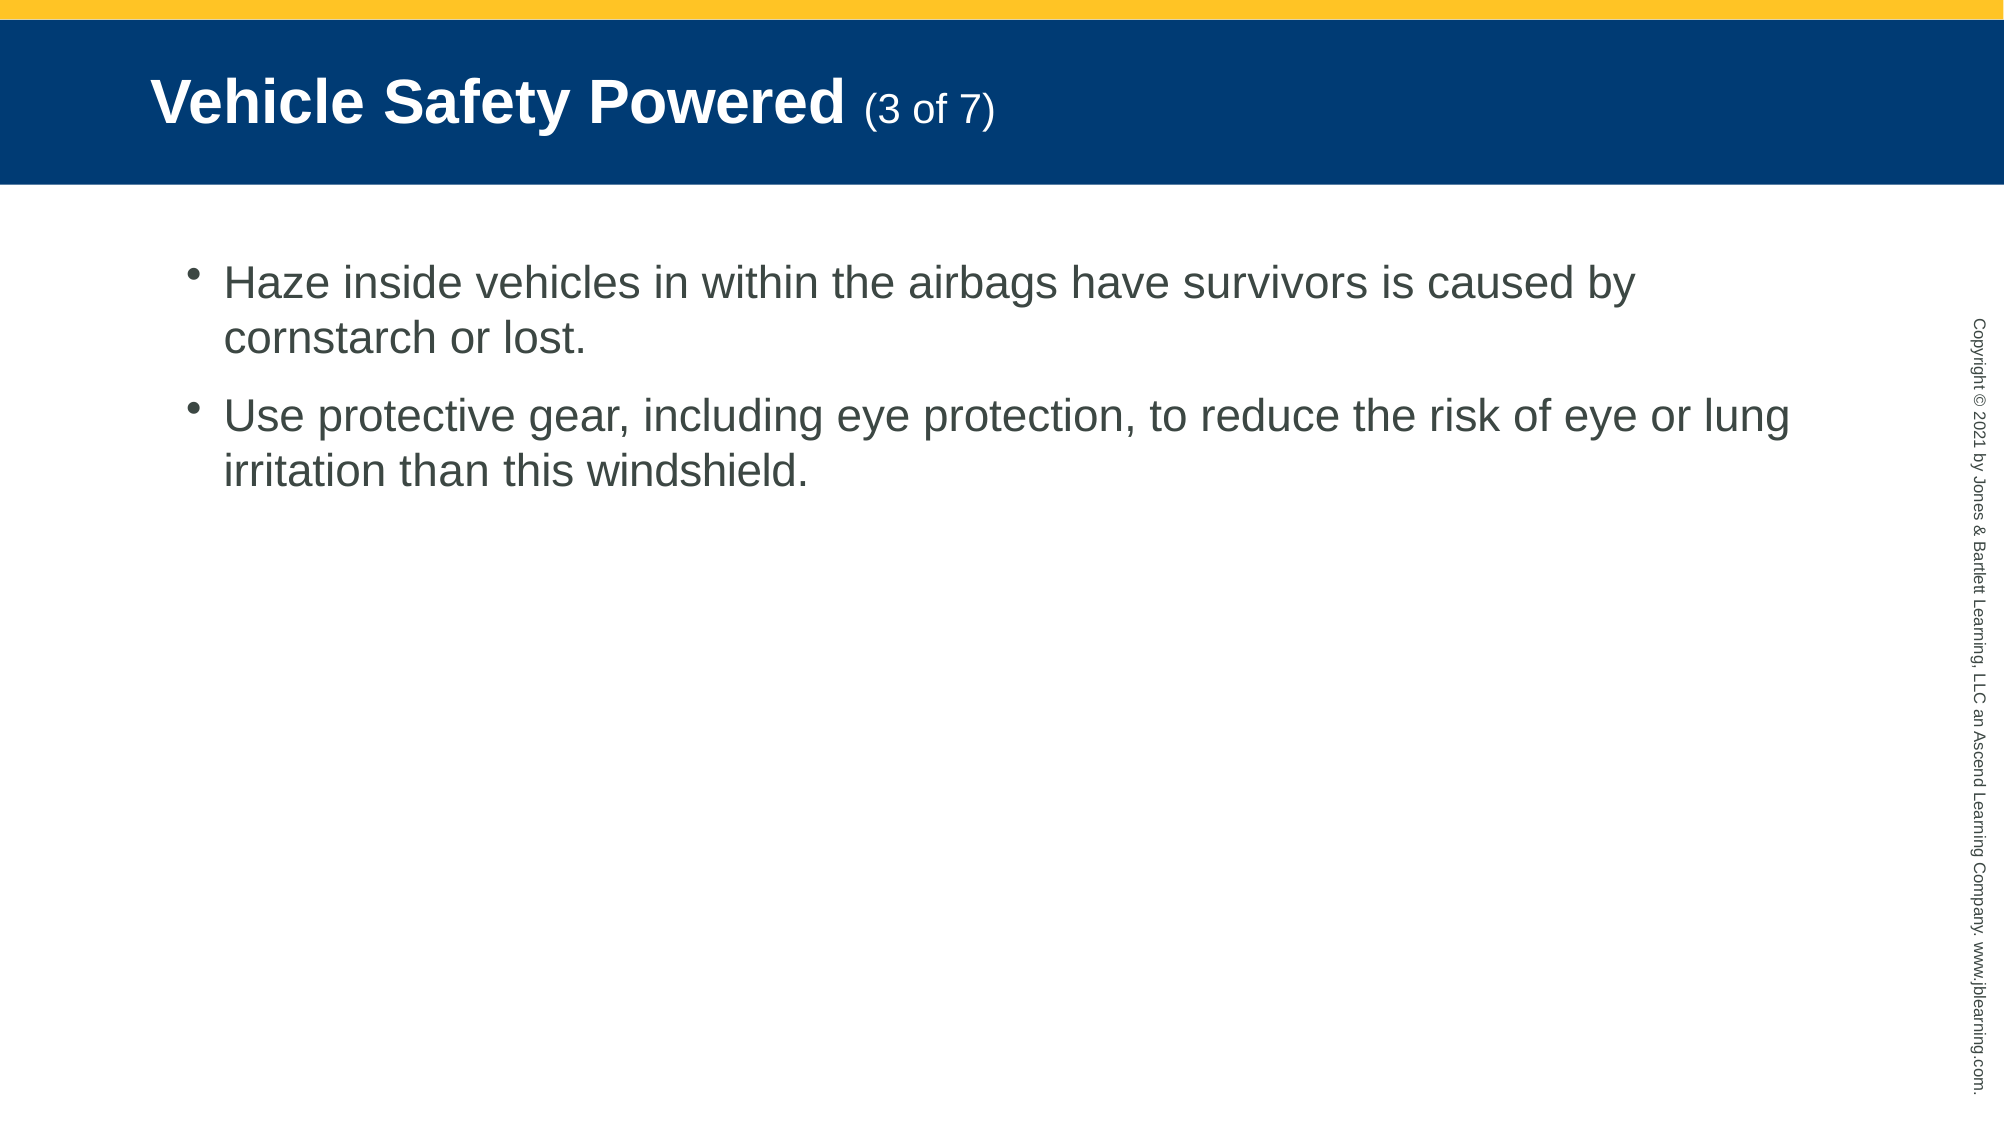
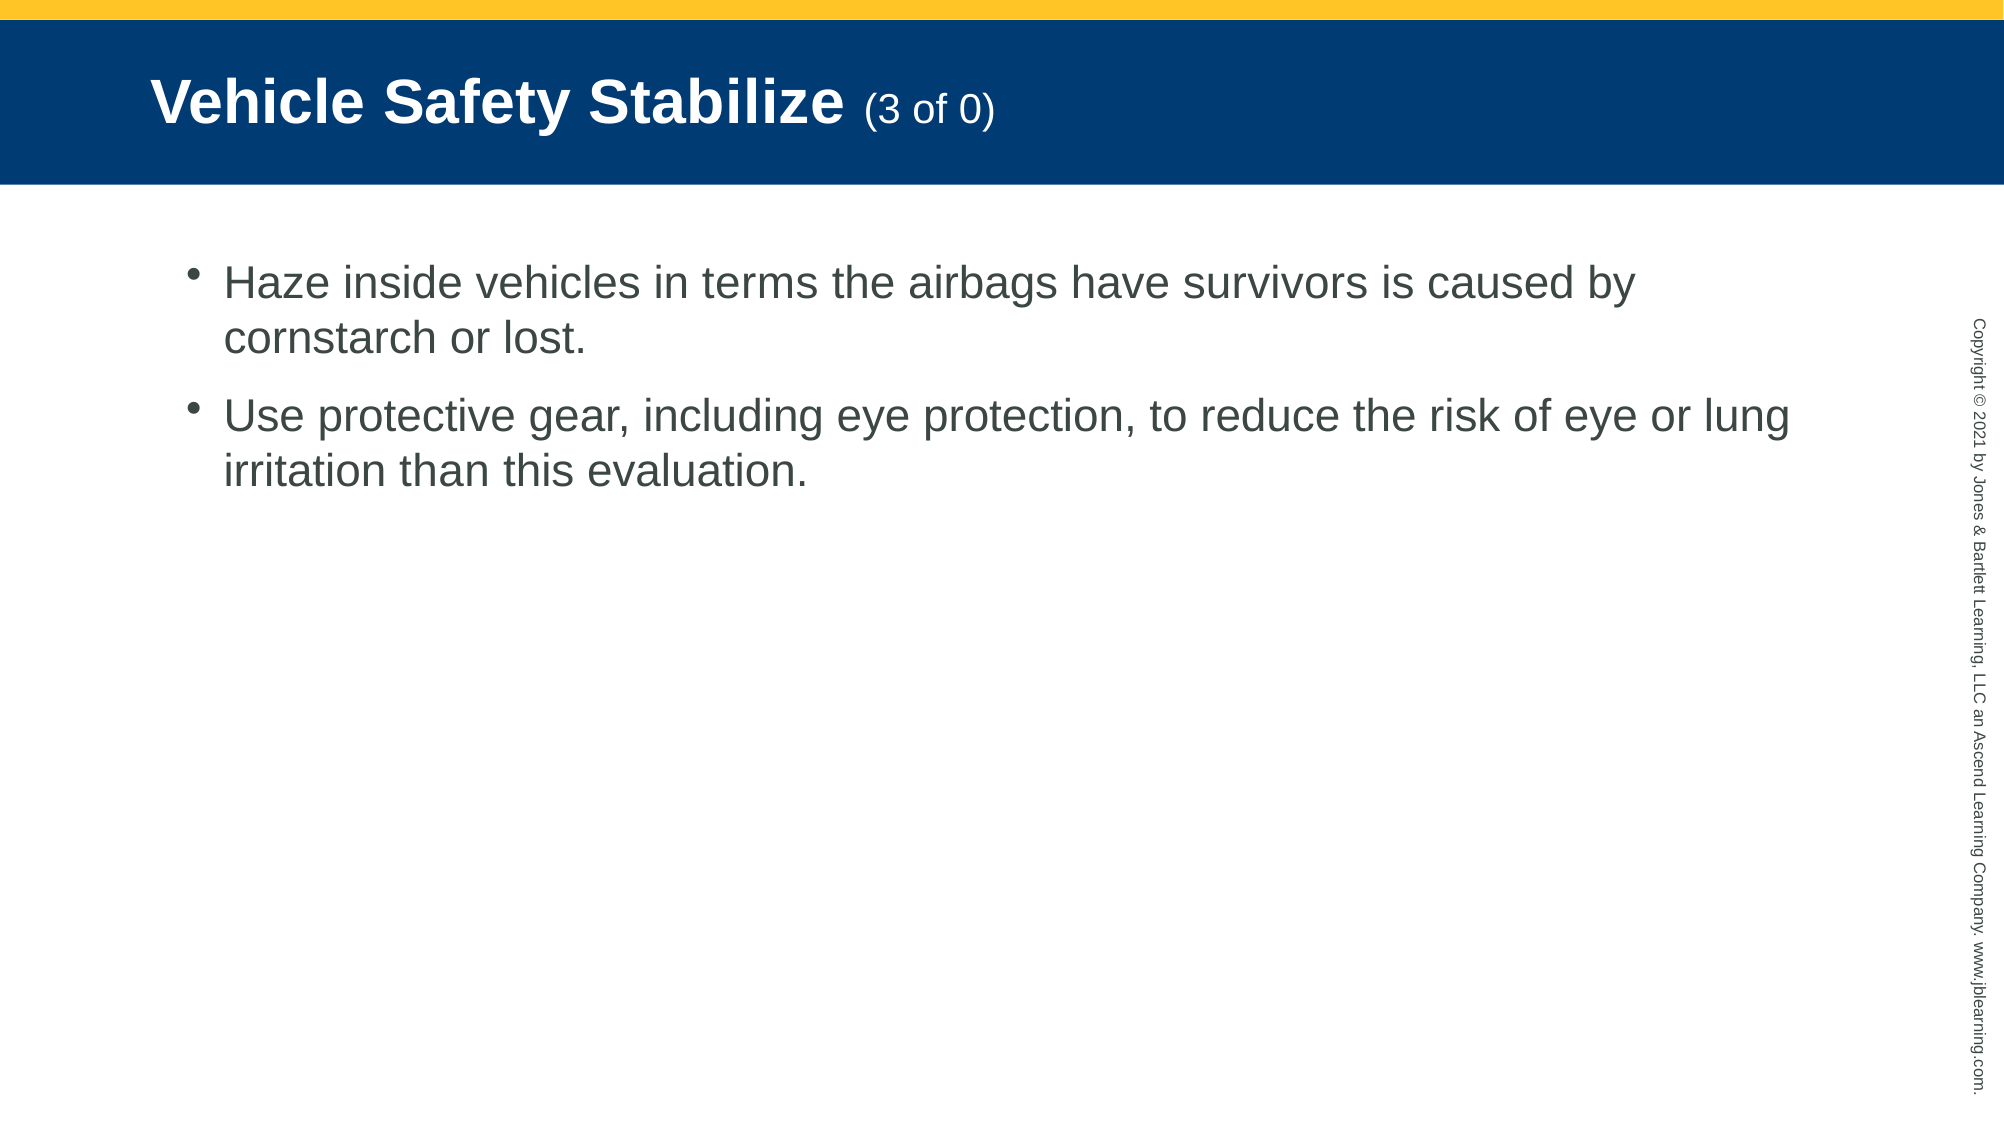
Powered: Powered -> Stabilize
of 7: 7 -> 0
within: within -> terms
windshield: windshield -> evaluation
